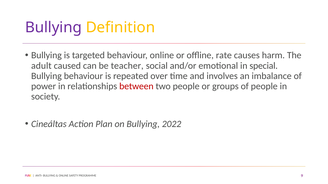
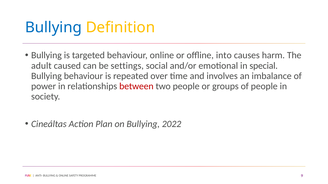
Bullying at (53, 28) colour: purple -> blue
rate: rate -> into
teacher: teacher -> settings
